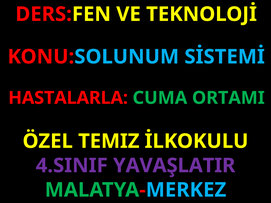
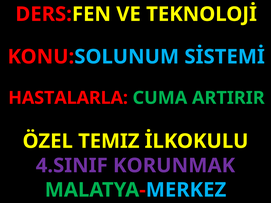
ORTAMI: ORTAMI -> ARTIRIR
YAVAŞLATIR: YAVAŞLATIR -> KORUNMAK
